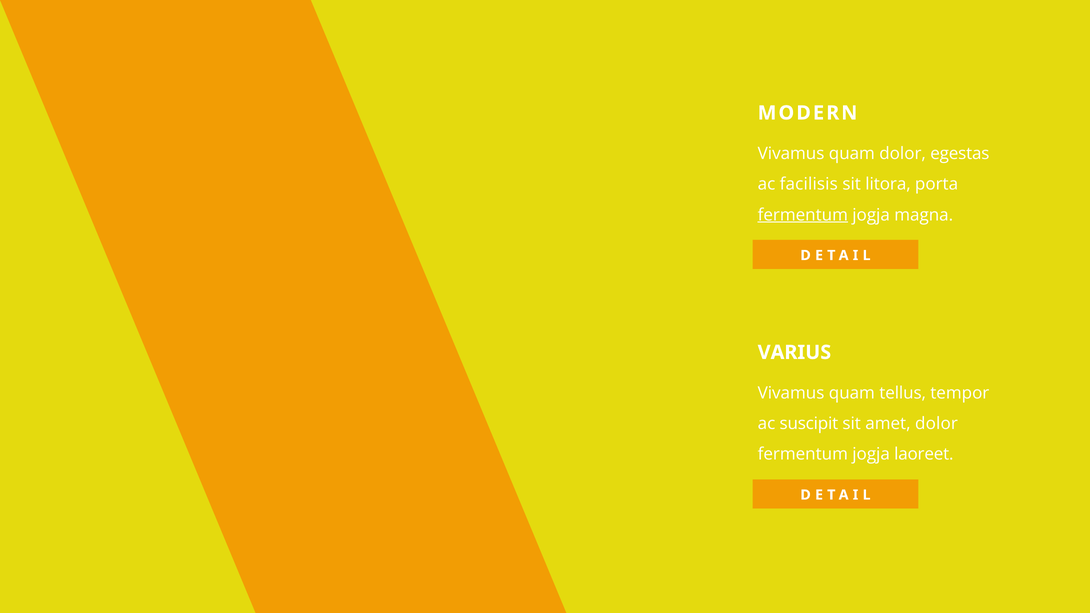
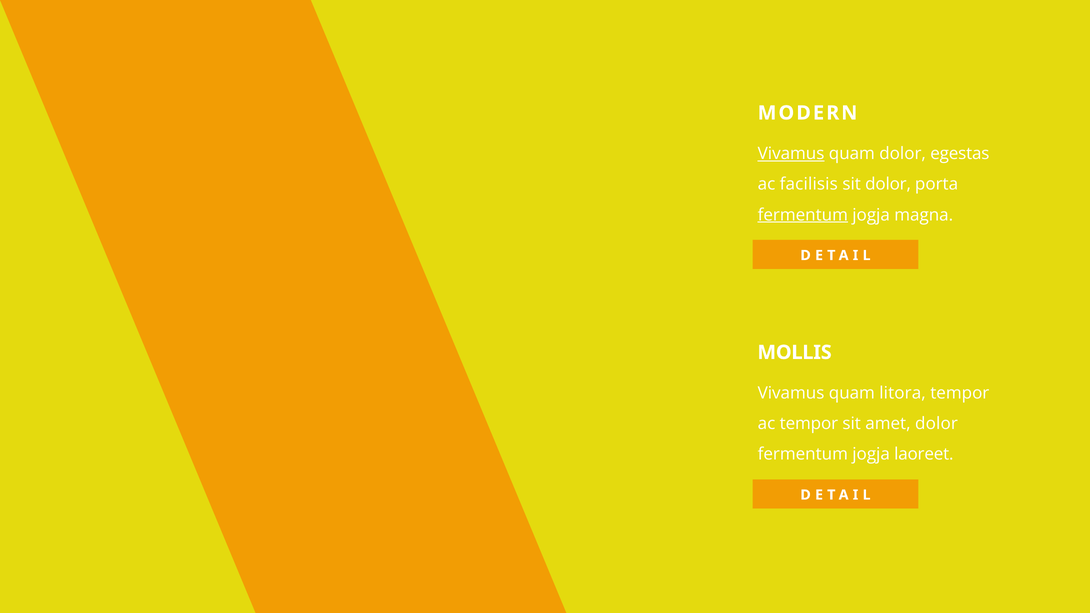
Vivamus at (791, 154) underline: none -> present
sit litora: litora -> dolor
VARIUS: VARIUS -> MOLLIS
tellus: tellus -> litora
ac suscipit: suscipit -> tempor
